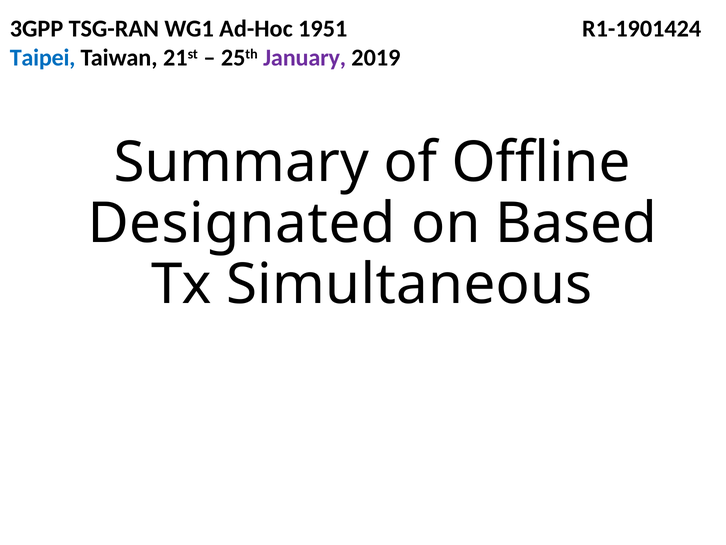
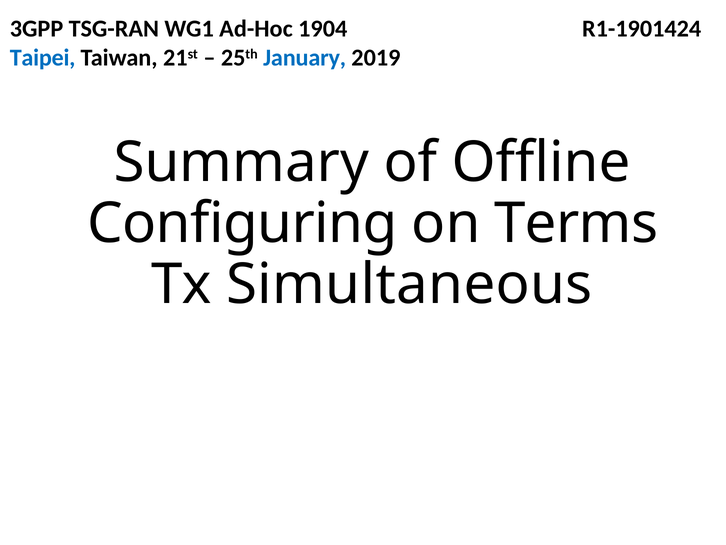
1951: 1951 -> 1904
January colour: purple -> blue
Designated: Designated -> Configuring
Based: Based -> Terms
